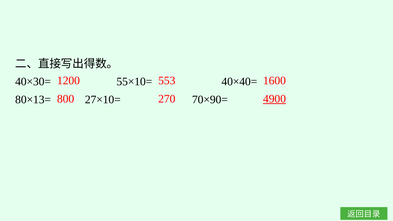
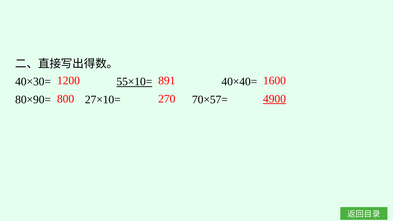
553: 553 -> 891
55×10= underline: none -> present
80×13=: 80×13= -> 80×90=
70×90=: 70×90= -> 70×57=
